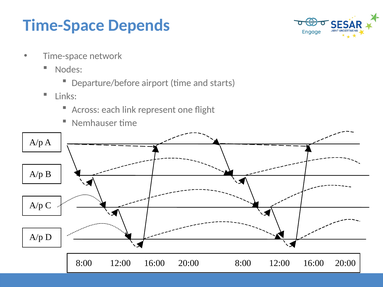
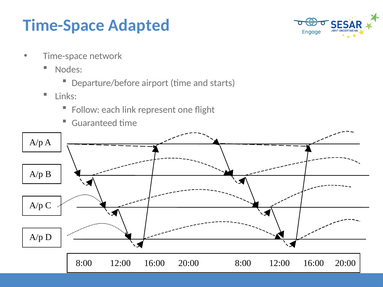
Depends: Depends -> Adapted
Across: Across -> Follow
Nemhauser: Nemhauser -> Guaranteed
